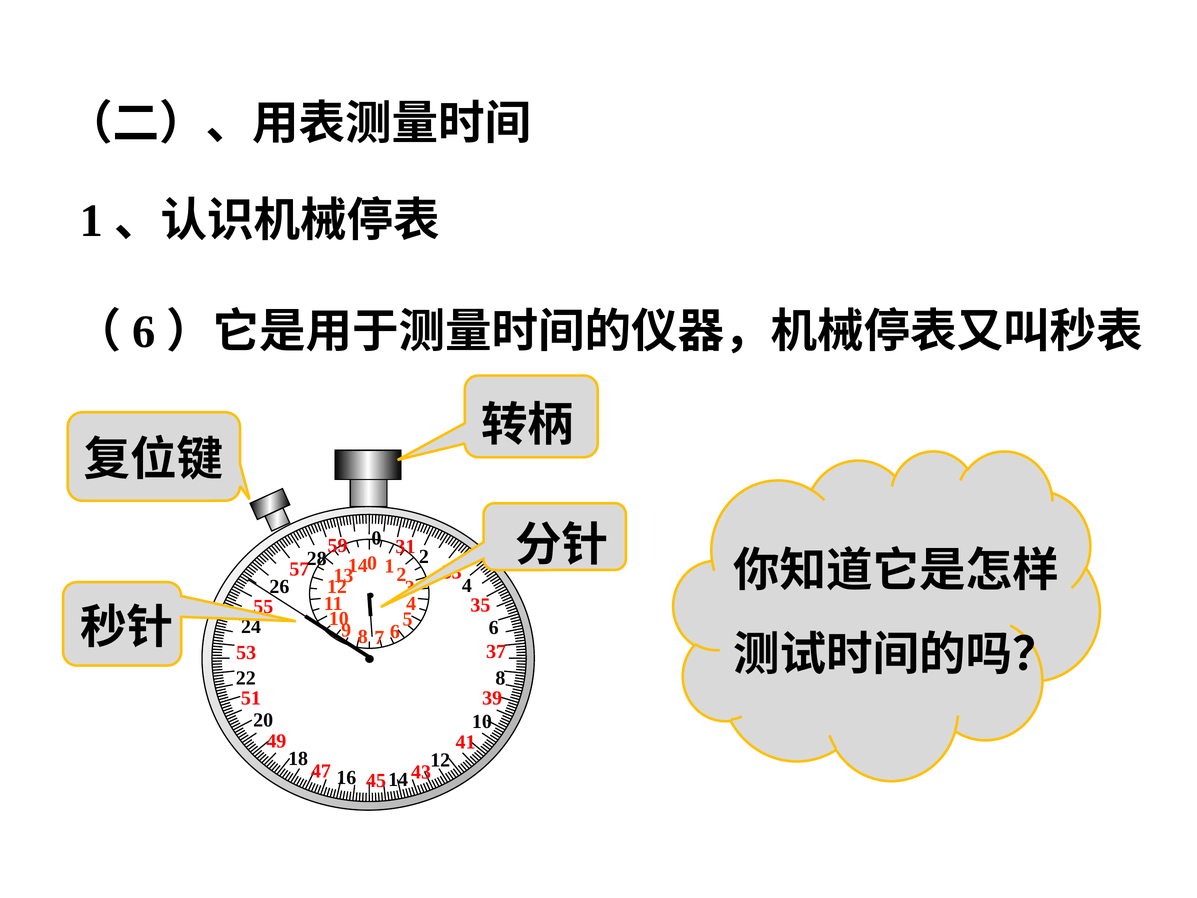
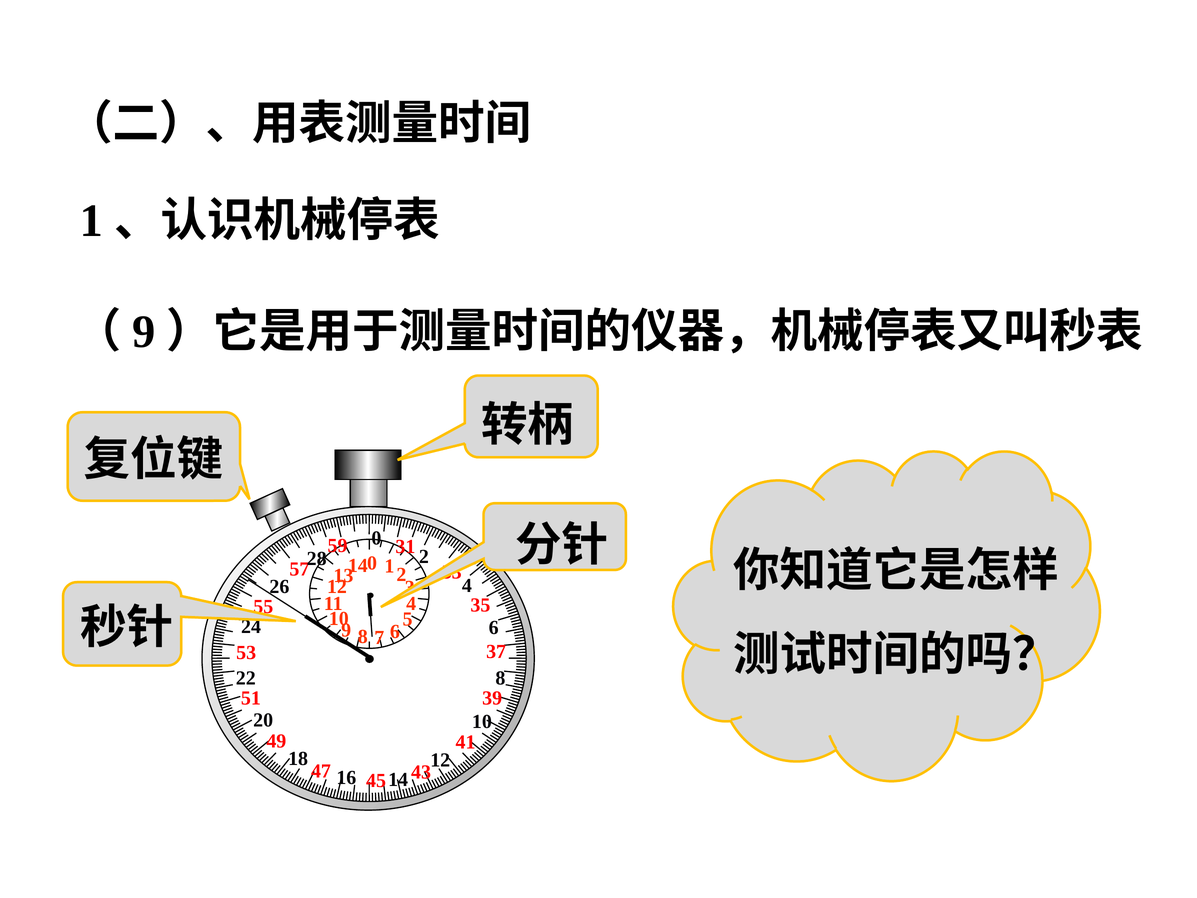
6 at (144, 332): 6 -> 9
